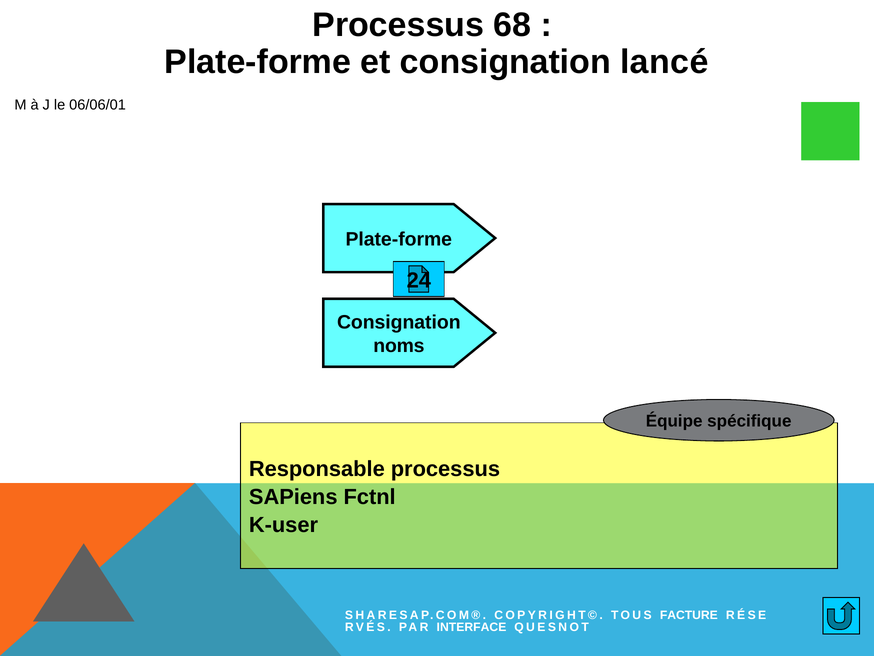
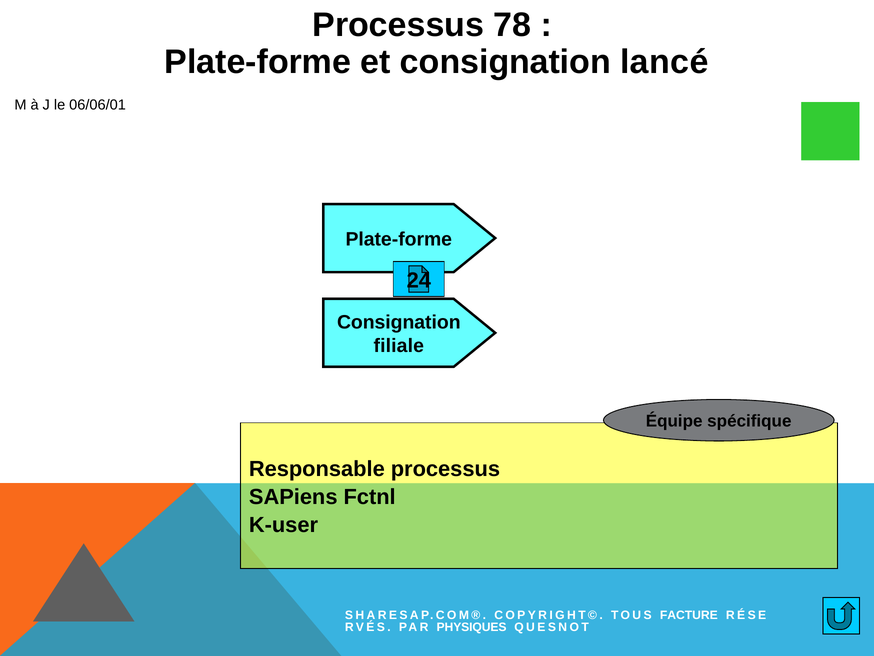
68: 68 -> 78
noms: noms -> filiale
INTERFACE: INTERFACE -> PHYSIQUES
